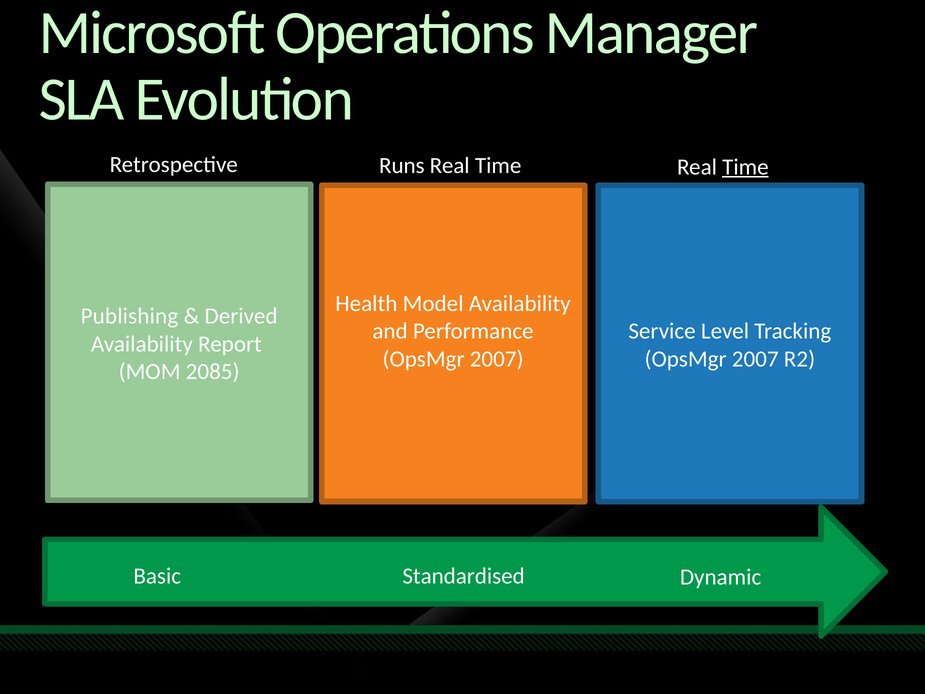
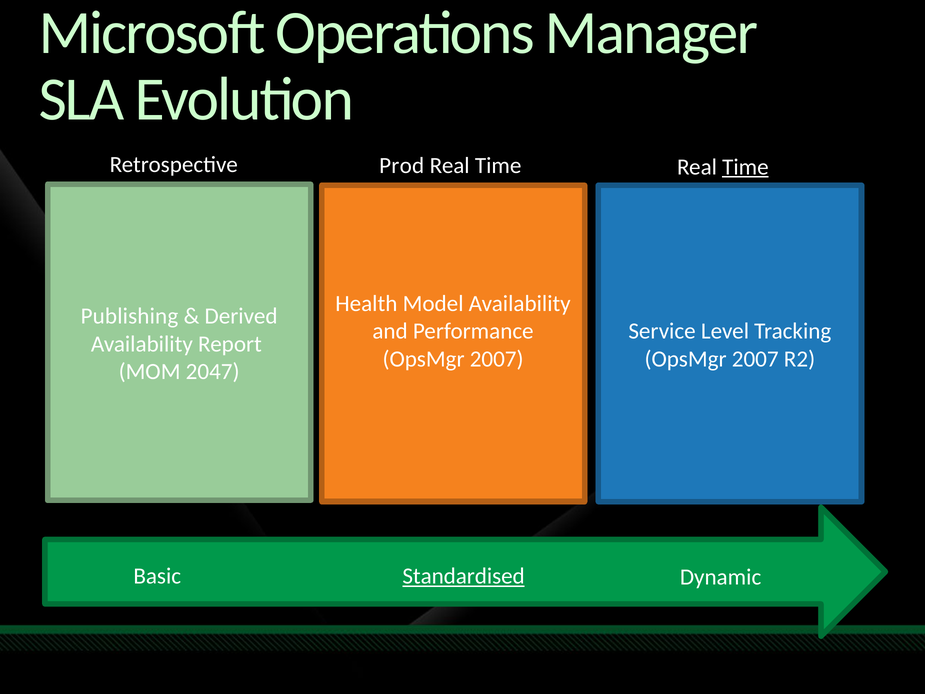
Runs: Runs -> Prod
2085: 2085 -> 2047
Standardised underline: none -> present
